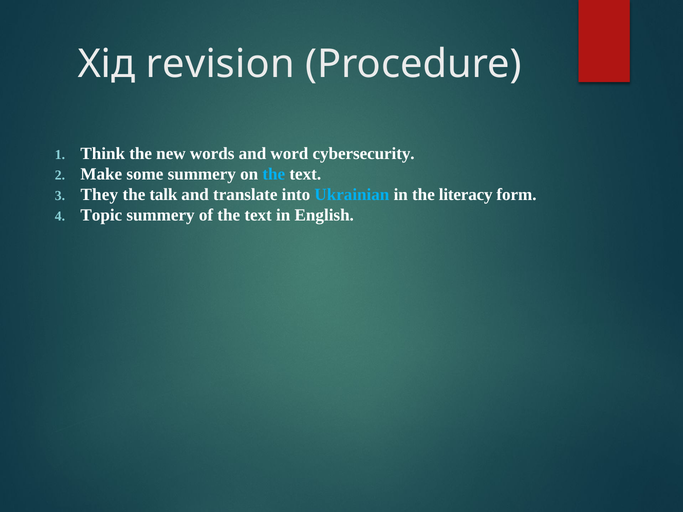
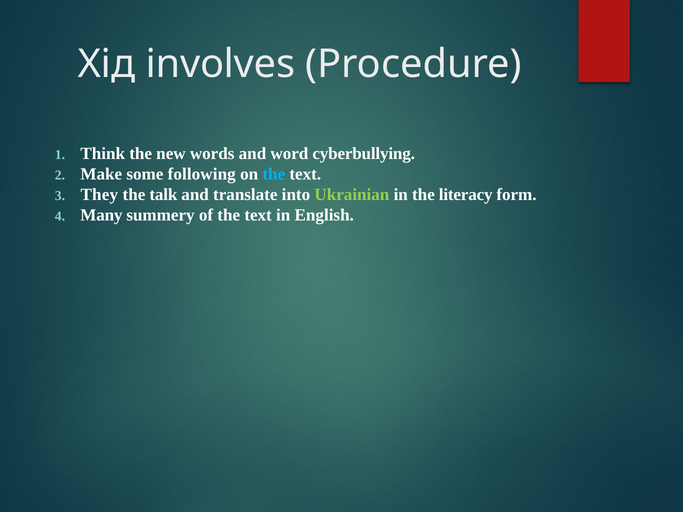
revision: revision -> involves
cybersecurity: cybersecurity -> cyberbullying
some summery: summery -> following
Ukrainian colour: light blue -> light green
Topic: Topic -> Many
